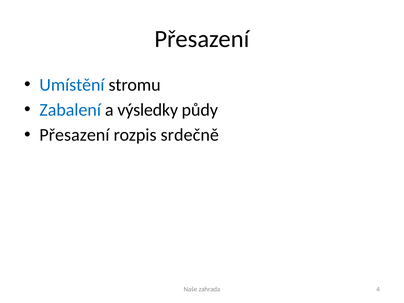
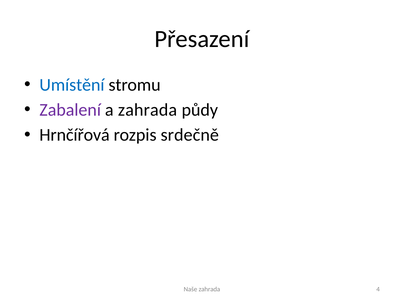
Zabalení colour: blue -> purple
a výsledky: výsledky -> zahrada
Přesazení at (74, 135): Přesazení -> Hrnčířová
